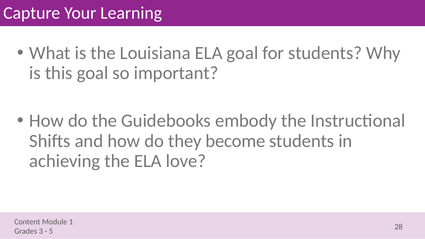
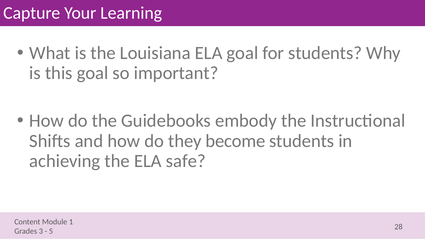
love: love -> safe
